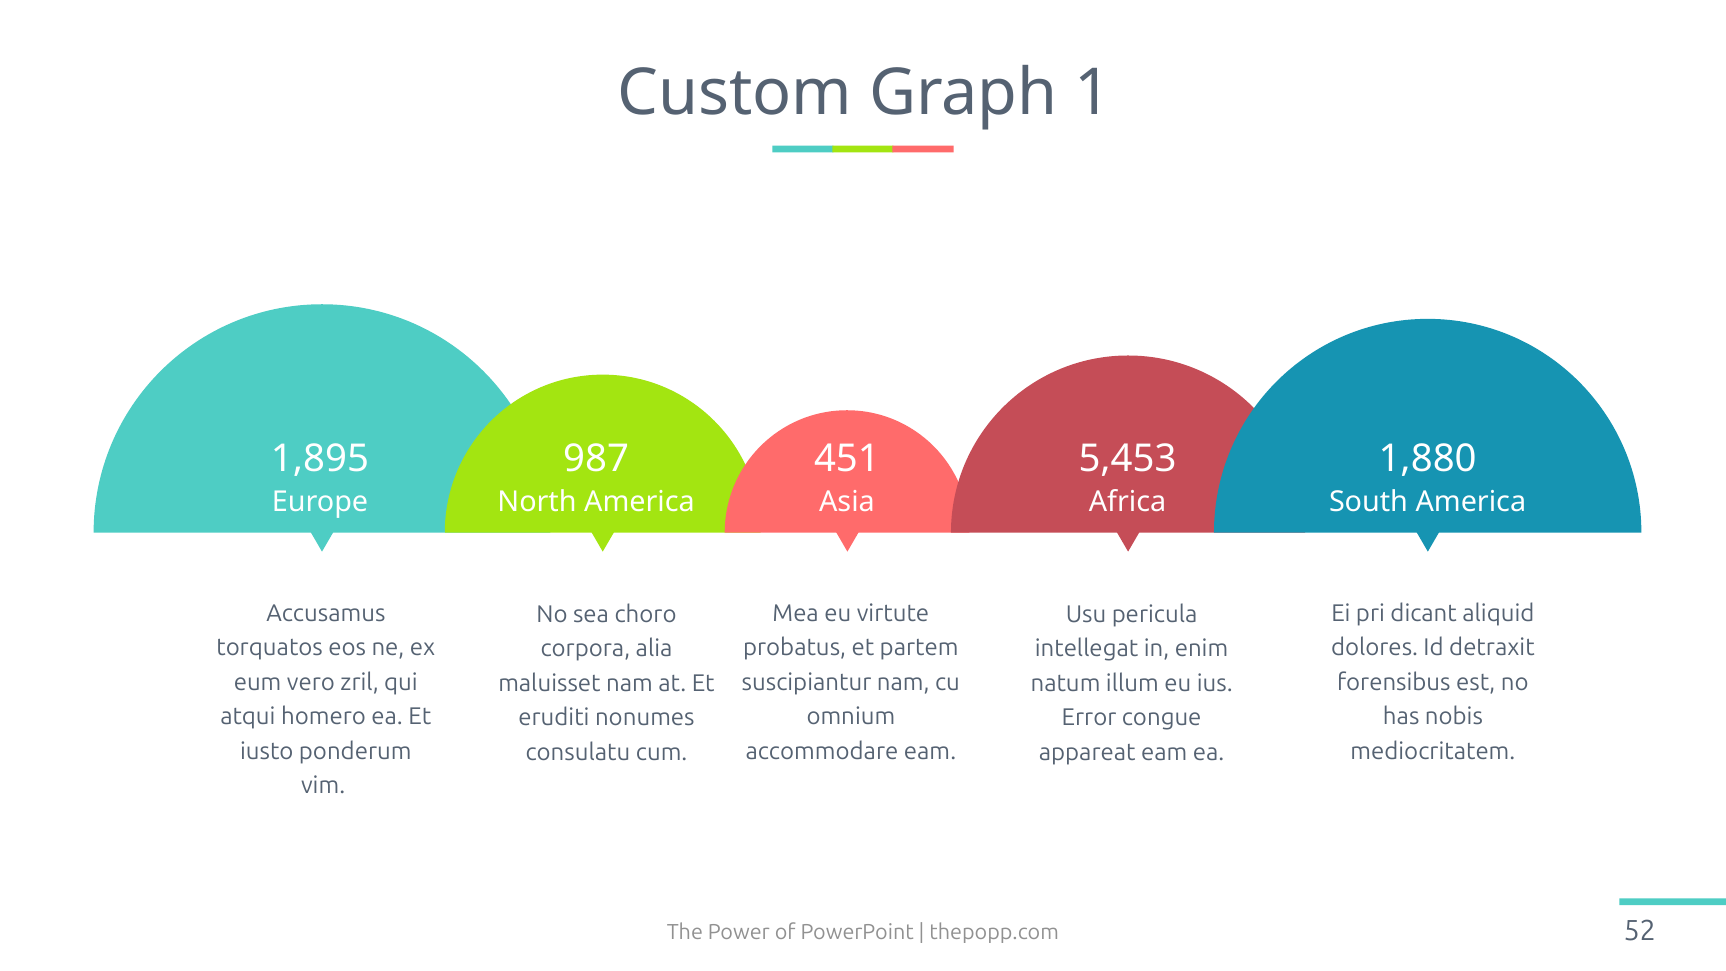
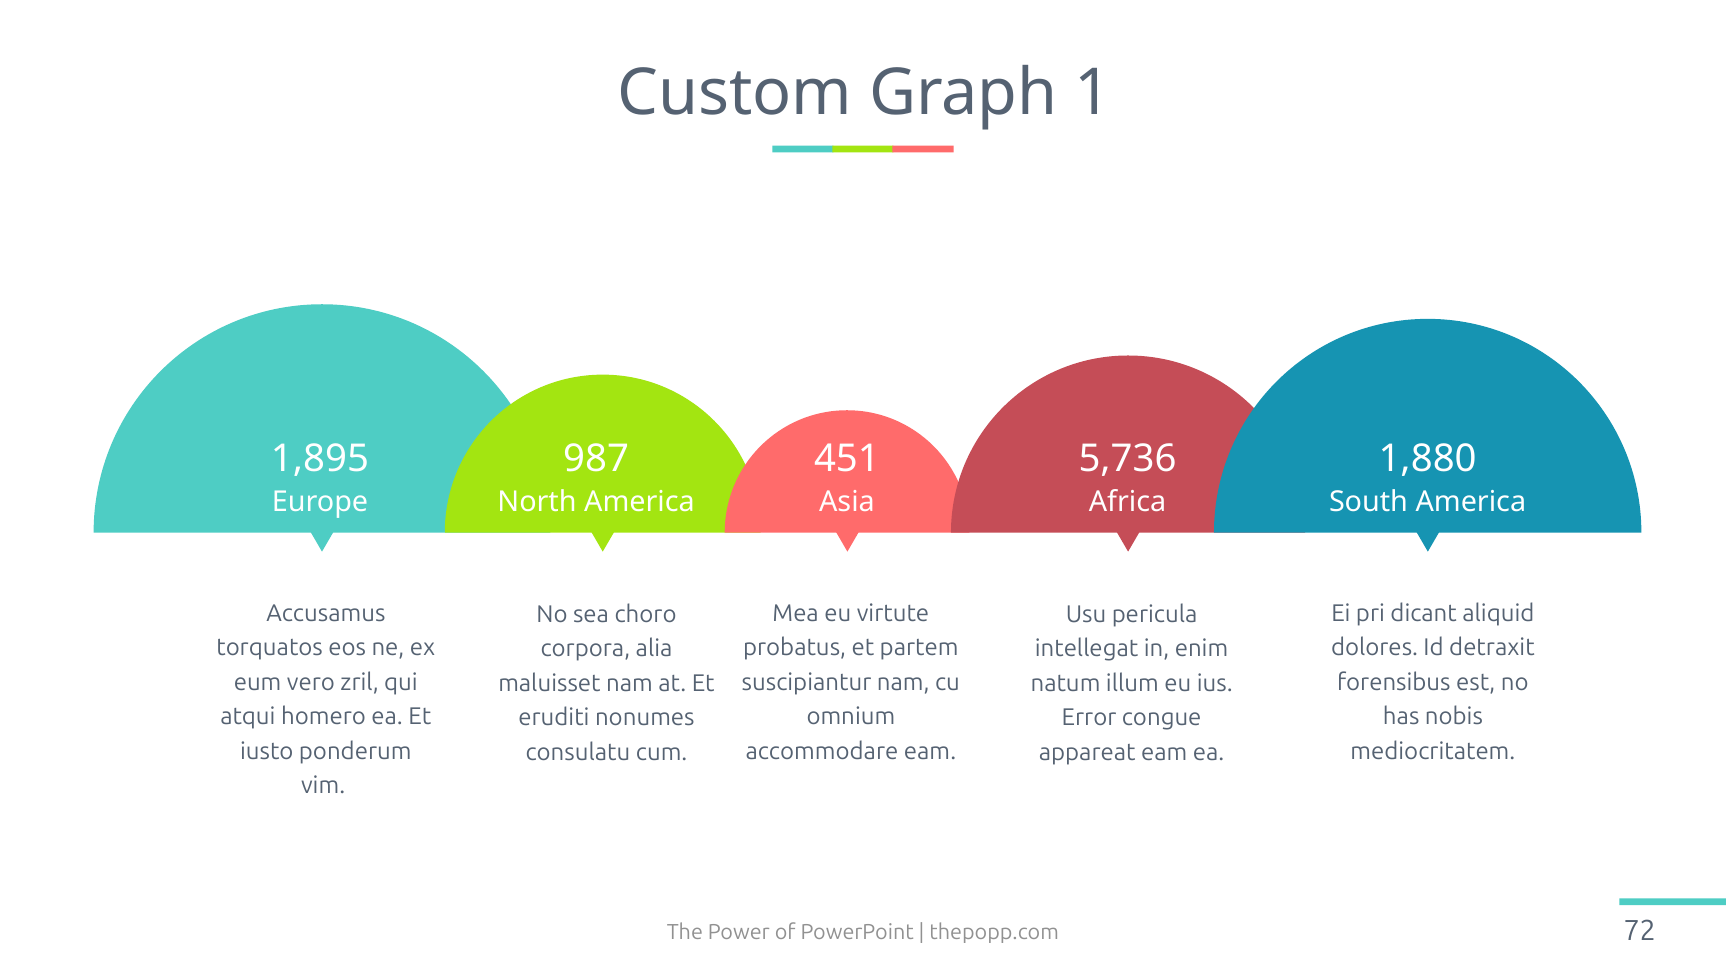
5,453: 5,453 -> 5,736
52: 52 -> 72
